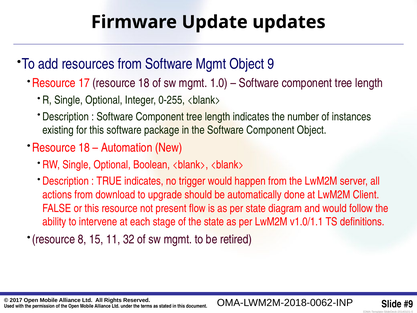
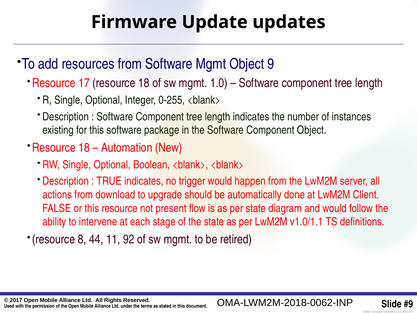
15: 15 -> 44
32: 32 -> 92
